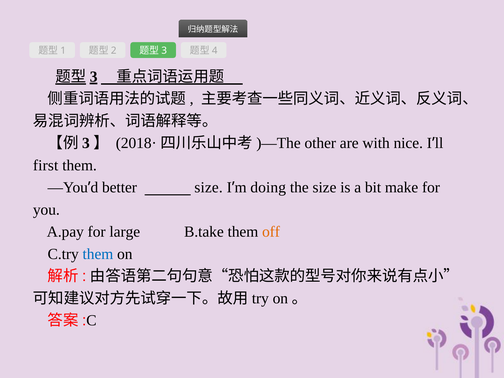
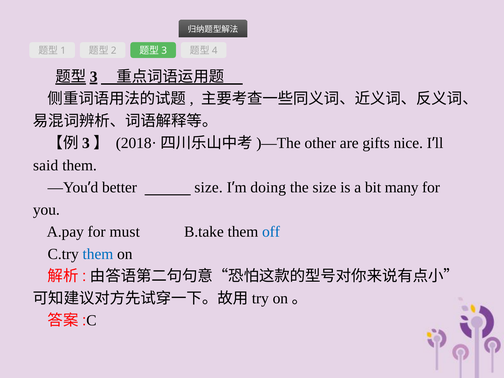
with: with -> gifts
first: first -> said
make: make -> many
large: large -> must
off colour: orange -> blue
